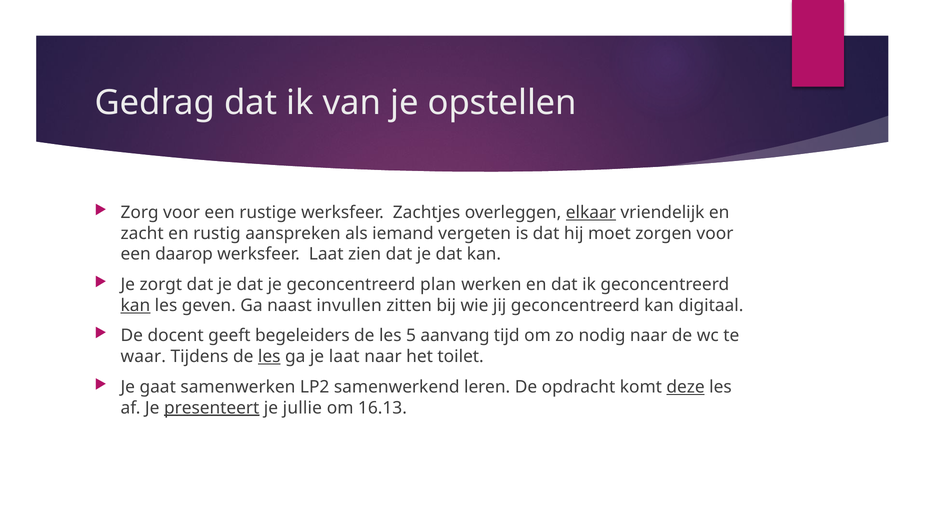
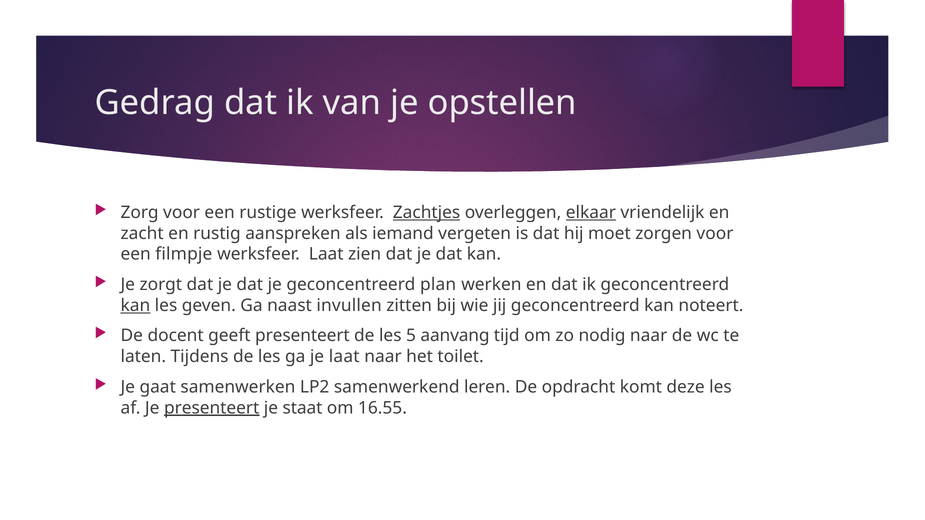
Zachtjes underline: none -> present
daarop: daarop -> filmpje
digitaal: digitaal -> noteert
geeft begeleiders: begeleiders -> presenteert
waar: waar -> laten
les at (269, 357) underline: present -> none
deze underline: present -> none
jullie: jullie -> staat
16.13: 16.13 -> 16.55
